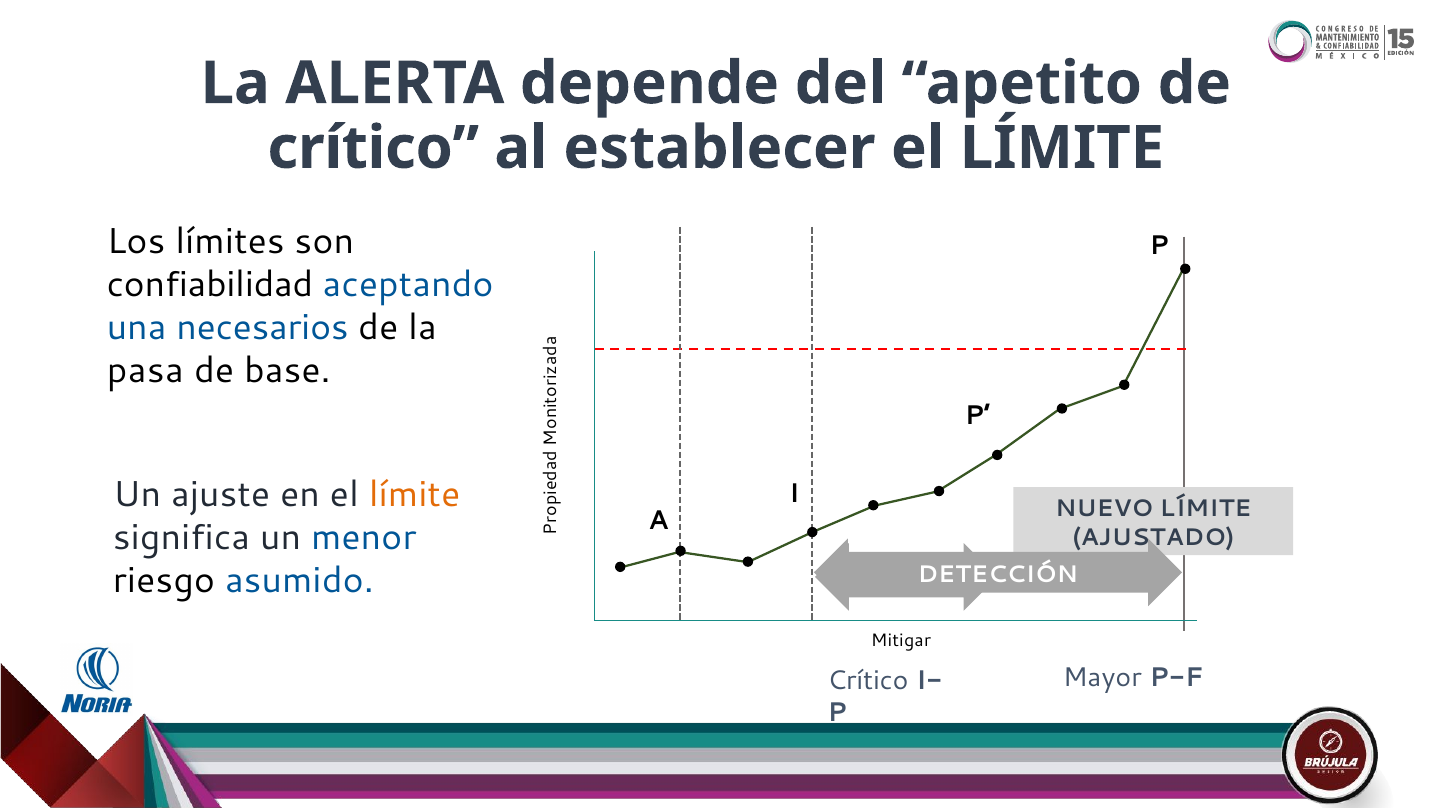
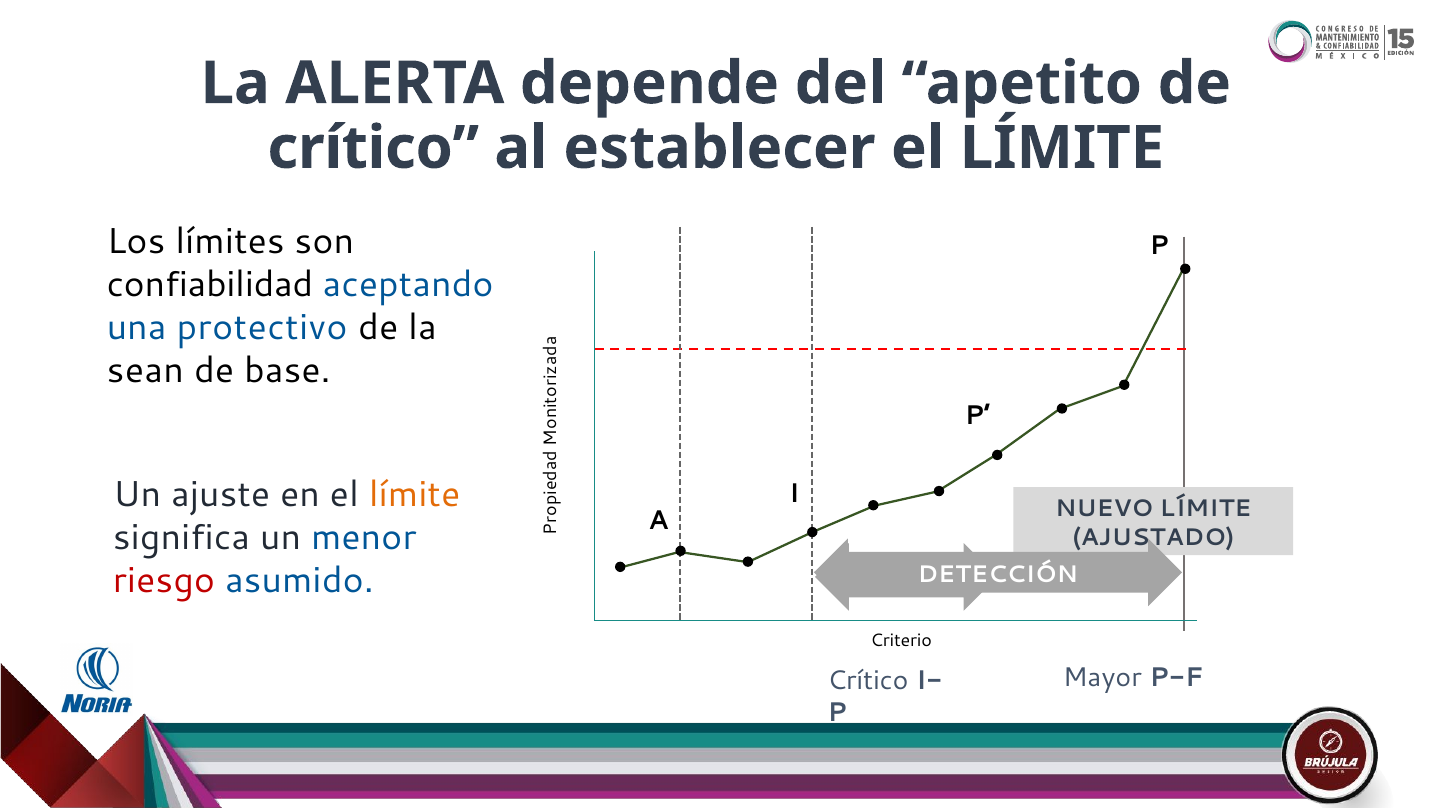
necesarios: necesarios -> protectivo
pasa: pasa -> sean
riesgo colour: black -> red
Mitigar: Mitigar -> Criterio
